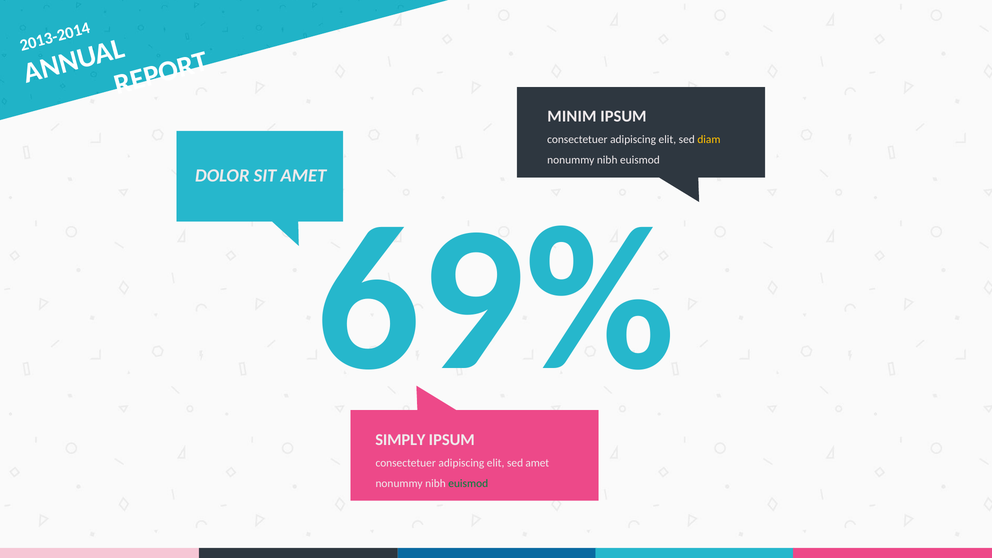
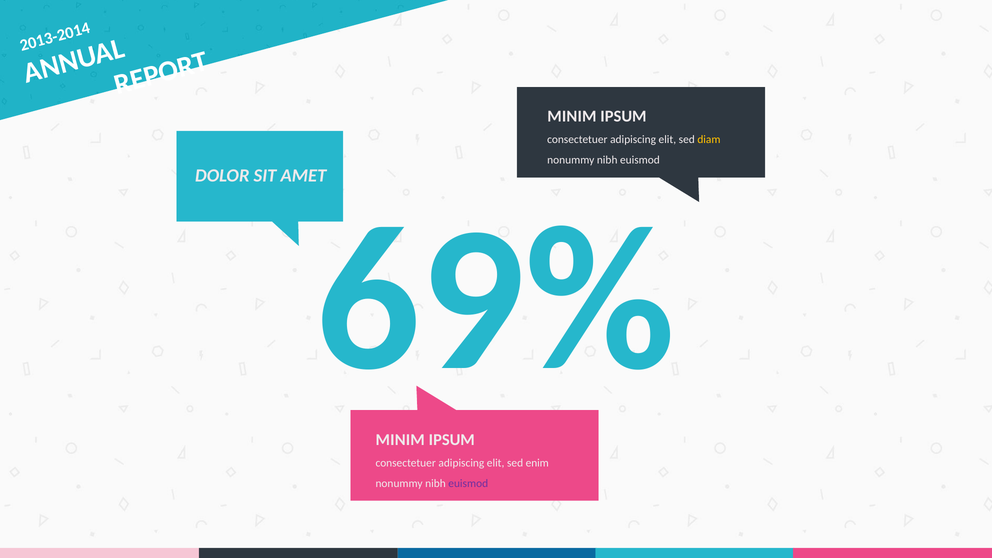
SIMPLY at (400, 440): SIMPLY -> MINIM
sed amet: amet -> enim
euismod at (468, 483) colour: green -> purple
